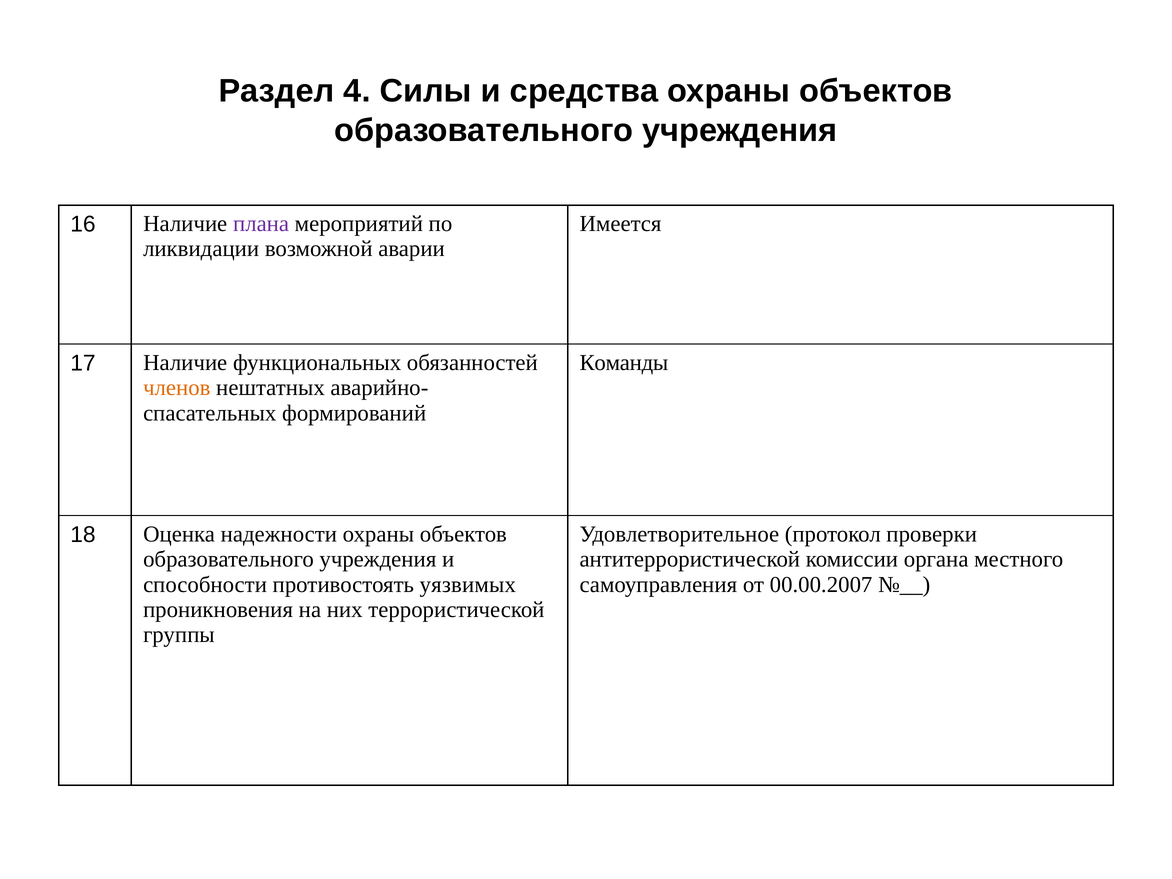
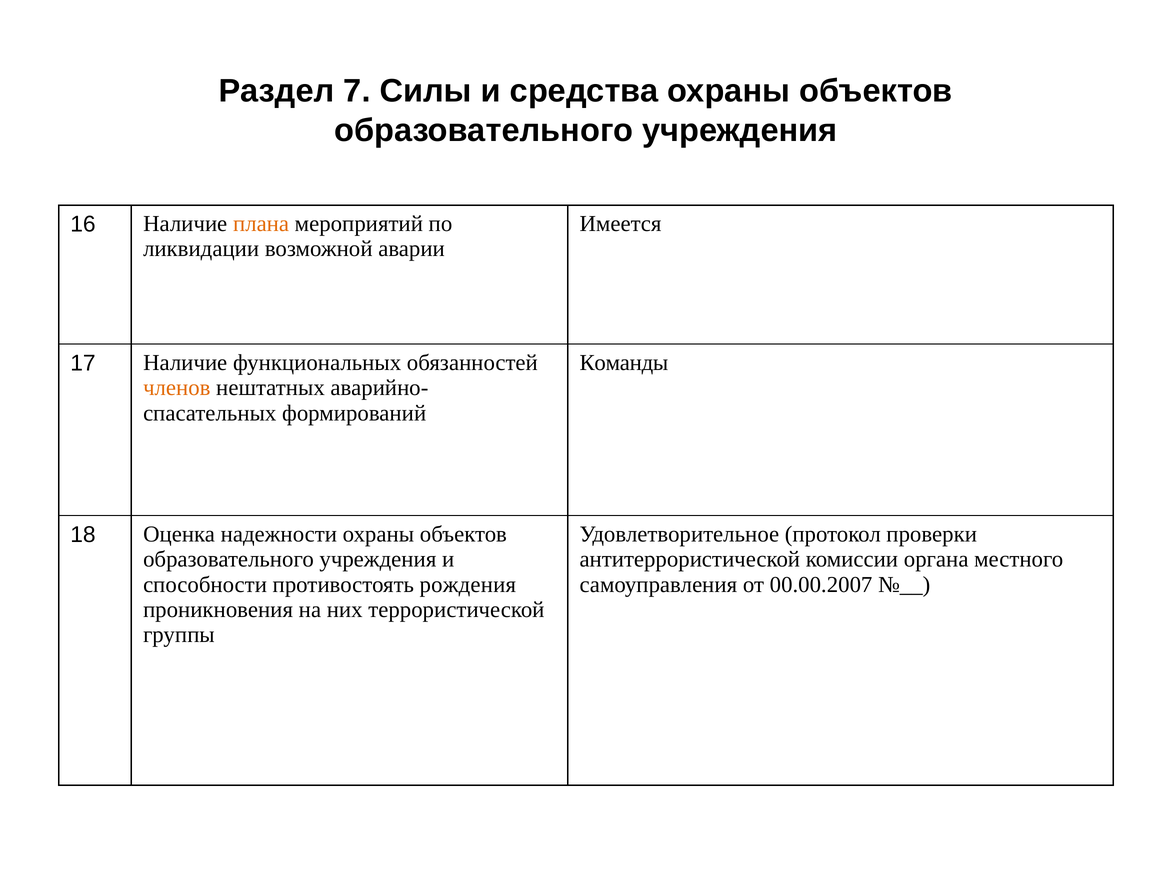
4: 4 -> 7
плана colour: purple -> orange
уязвимых: уязвимых -> рождения
